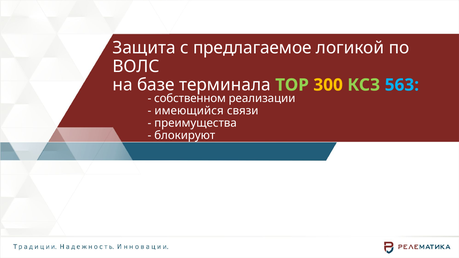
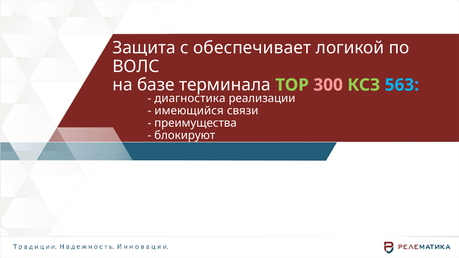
предлагаемое: предлагаемое -> обеспечивает
300 colour: yellow -> pink
собственном: собственном -> диагностика
